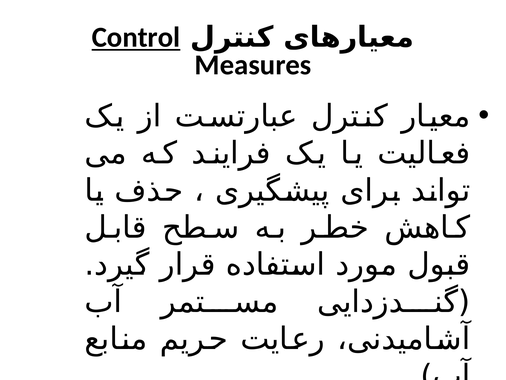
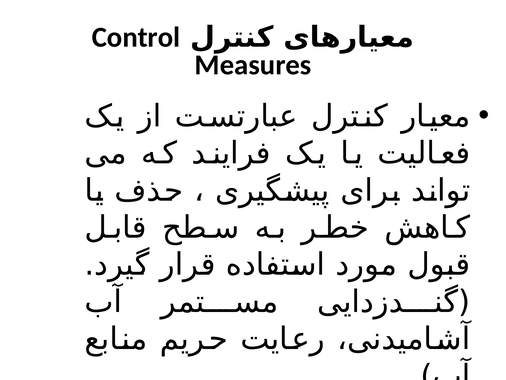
Control underline: present -> none
